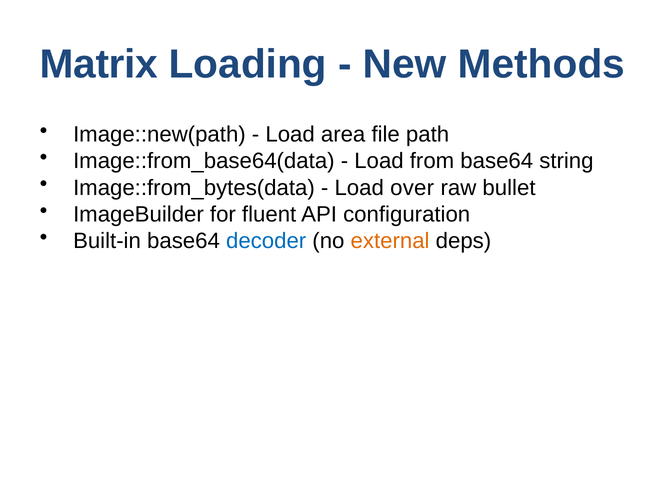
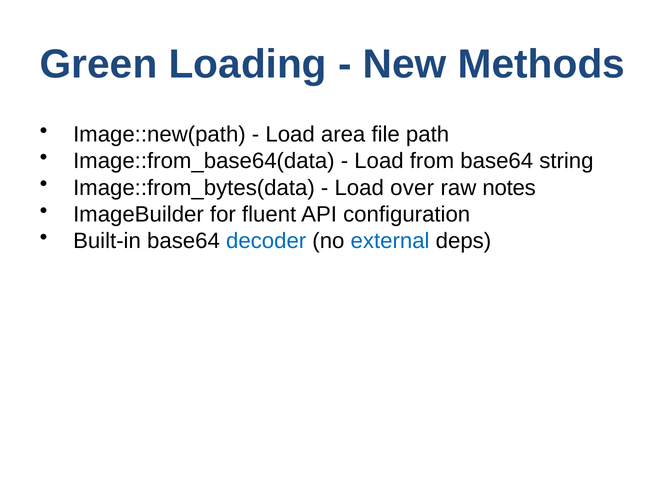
Matrix: Matrix -> Green
bullet: bullet -> notes
external colour: orange -> blue
